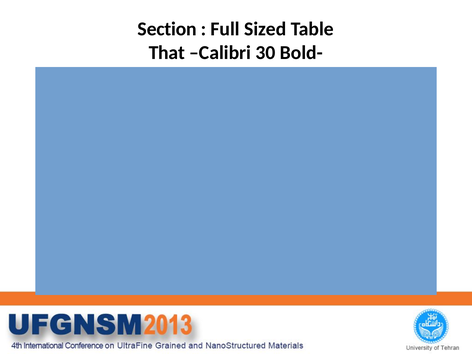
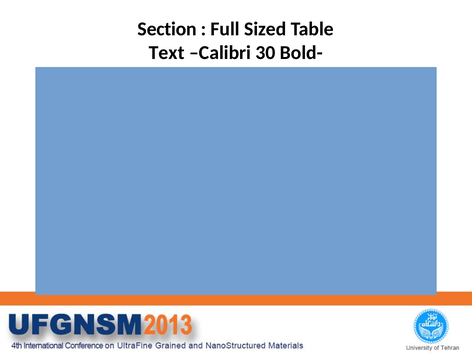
That: That -> Text
